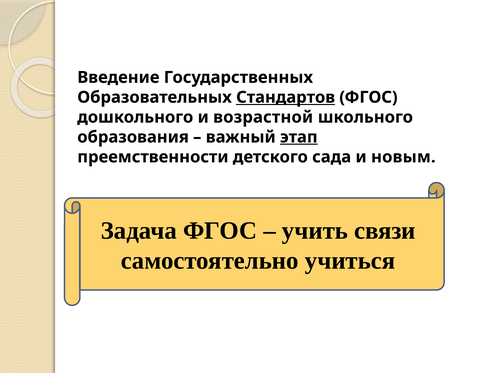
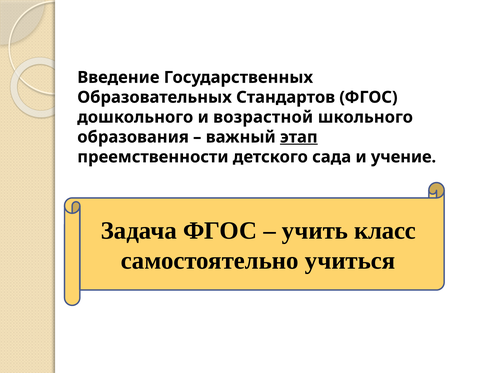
Стандартов underline: present -> none
новым: новым -> учение
связи: связи -> класс
